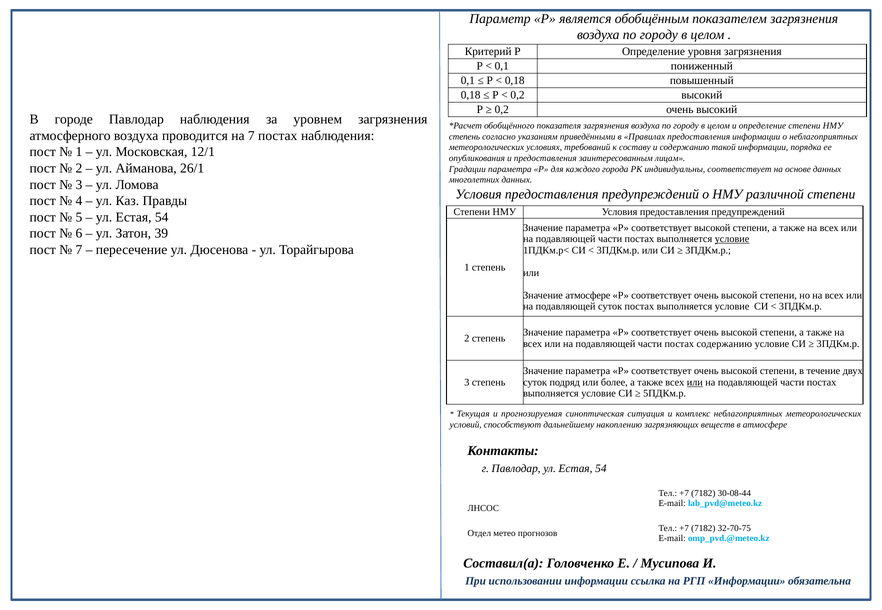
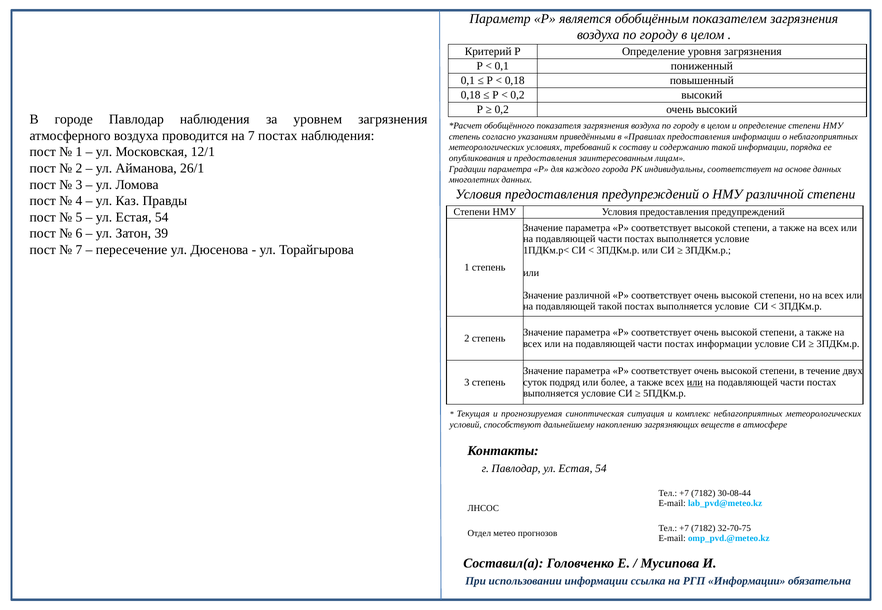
условие at (732, 239) underline: present -> none
Значение атмосфере: атмосфере -> различной
подавляющей суток: суток -> такой
постах содержанию: содержанию -> информации
